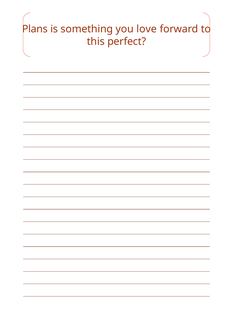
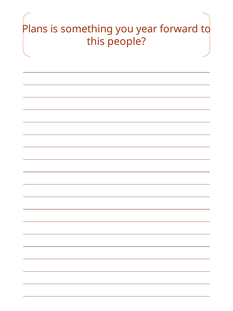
love: love -> year
perfect: perfect -> people
